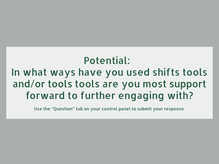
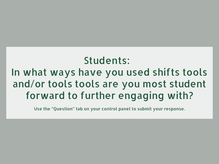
Potential: Potential -> Students
support: support -> student
